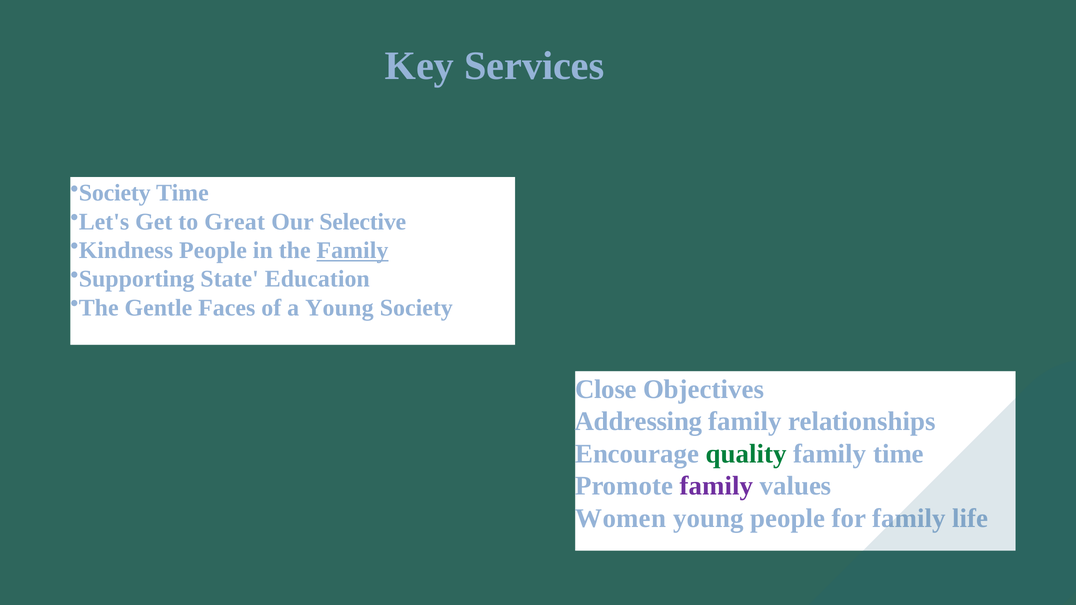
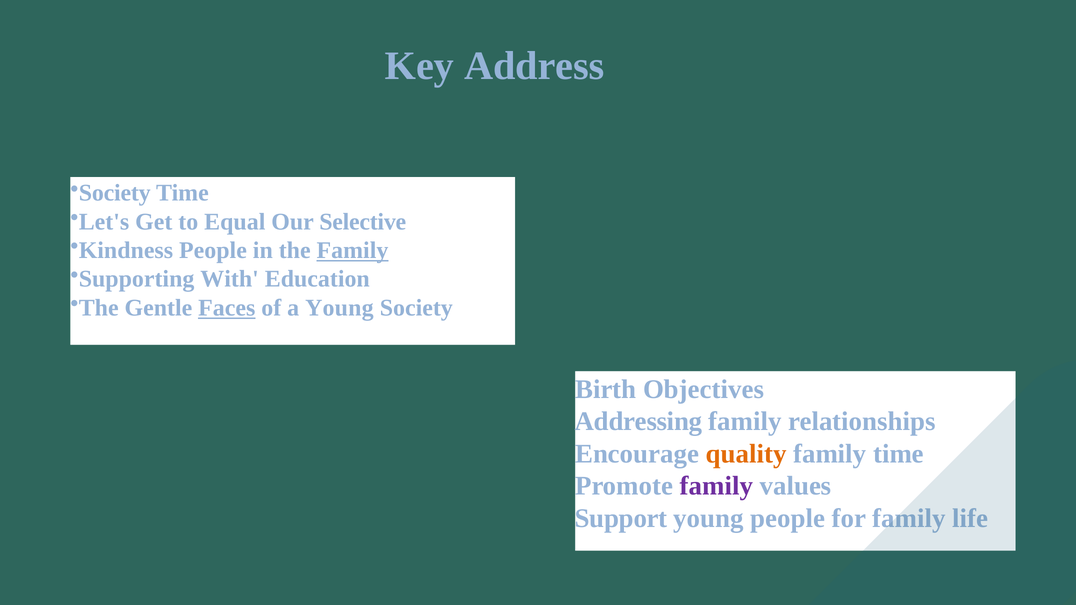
Services: Services -> Address
Great: Great -> Equal
State: State -> With
Faces underline: none -> present
Close: Close -> Birth
quality colour: green -> orange
Women: Women -> Support
